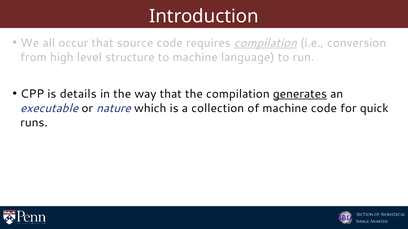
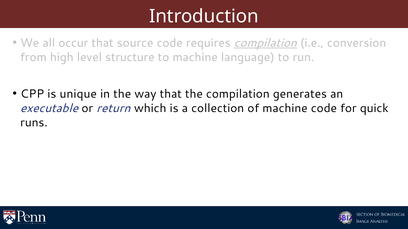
details: details -> unique
generates underline: present -> none
nature: nature -> return
